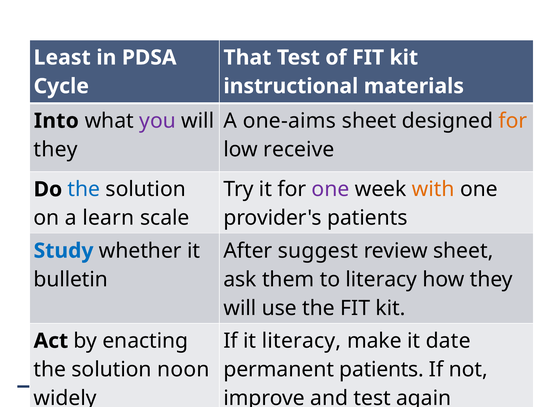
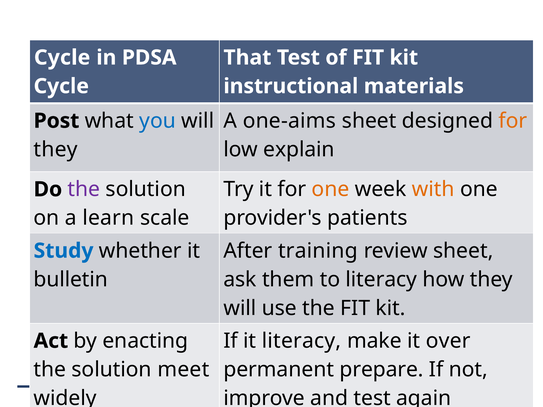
Least at (62, 58): Least -> Cycle
Into: Into -> Post
you colour: purple -> blue
receive: receive -> explain
one at (331, 189) colour: purple -> orange
the at (84, 189) colour: blue -> purple
suggest: suggest -> training
date: date -> over
noon: noon -> meet
permanent patients: patients -> prepare
